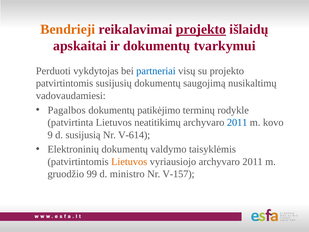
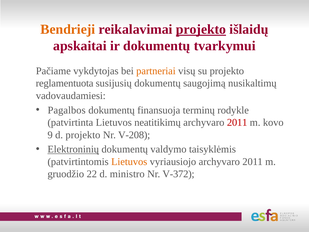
Perduoti: Perduoti -> Pačiame
partneriai colour: blue -> orange
patvirtintomis at (65, 83): patvirtintomis -> reglamentuota
patikėjimo: patikėjimo -> finansuoja
2011 at (237, 122) colour: blue -> red
d susijusią: susijusią -> projekto
V-614: V-614 -> V-208
Elektroninių underline: none -> present
99: 99 -> 22
V-157: V-157 -> V-372
